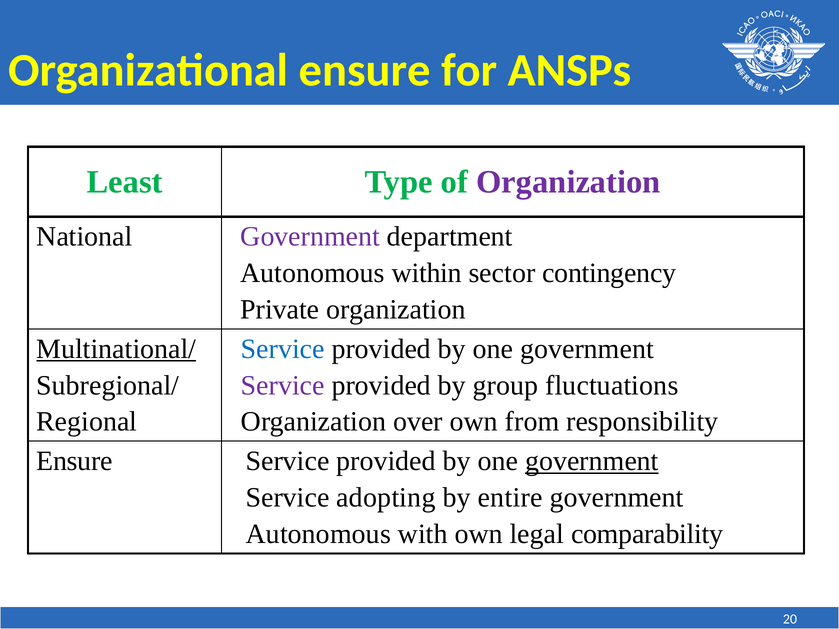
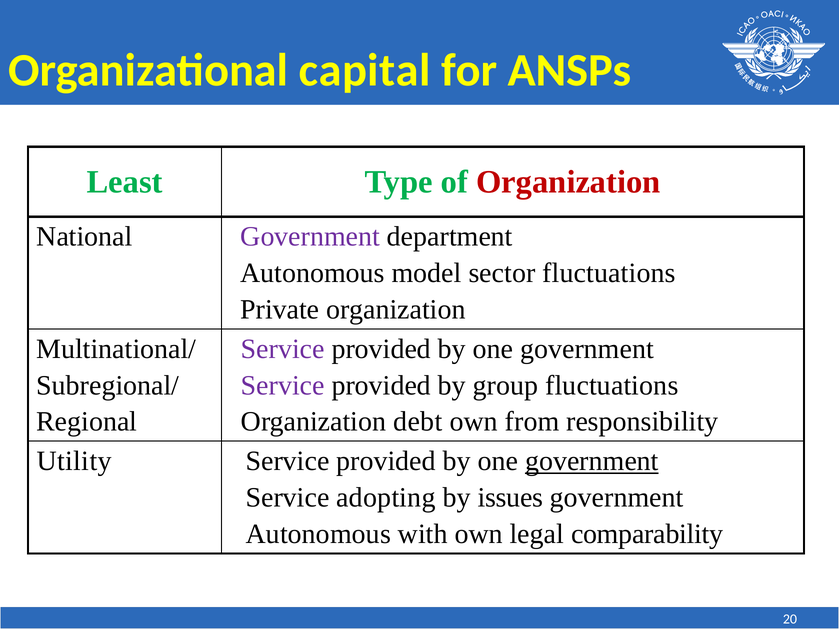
Organizational ensure: ensure -> capital
Organization at (568, 182) colour: purple -> red
within: within -> model
sector contingency: contingency -> fluctuations
Multinational/ underline: present -> none
Service at (283, 349) colour: blue -> purple
over: over -> debt
Ensure at (75, 461): Ensure -> Utility
entire: entire -> issues
